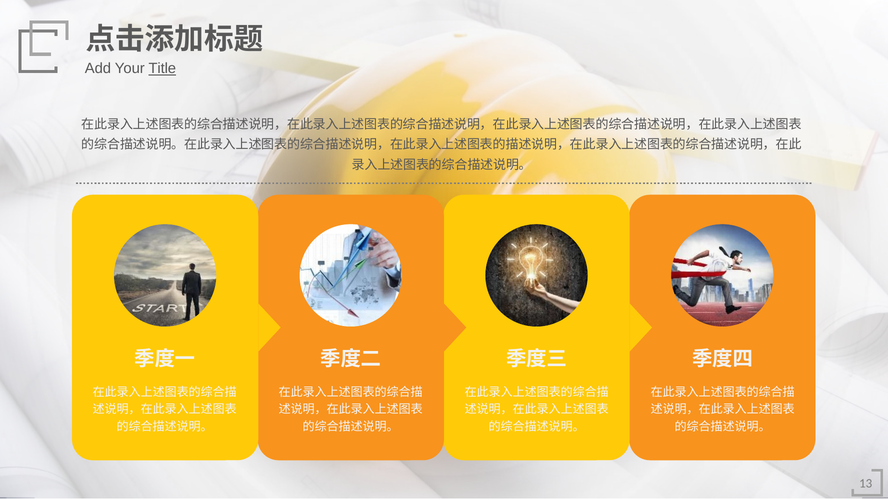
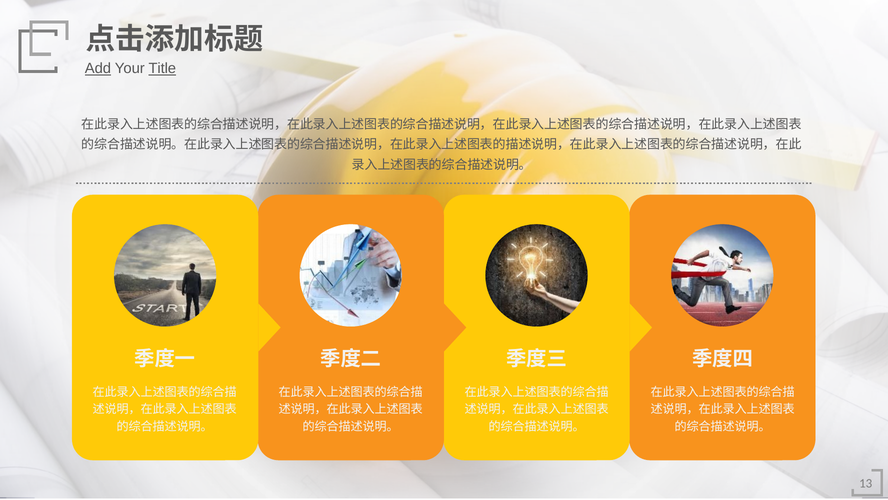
Add underline: none -> present
